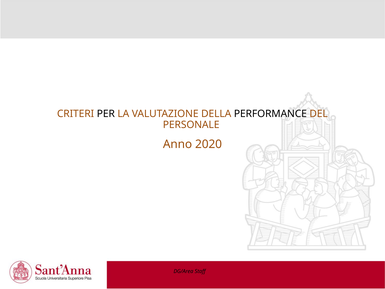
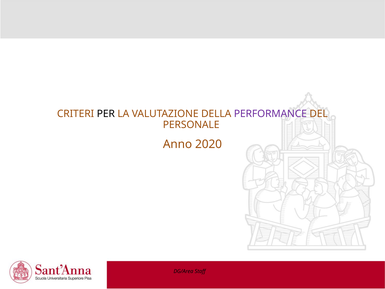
PERFORMANCE colour: black -> purple
